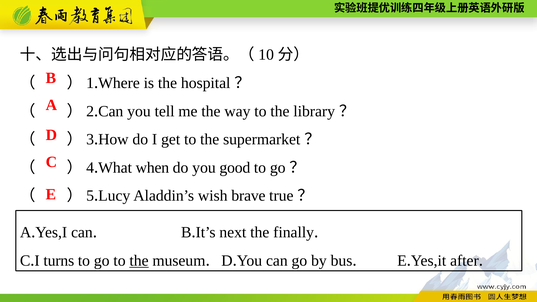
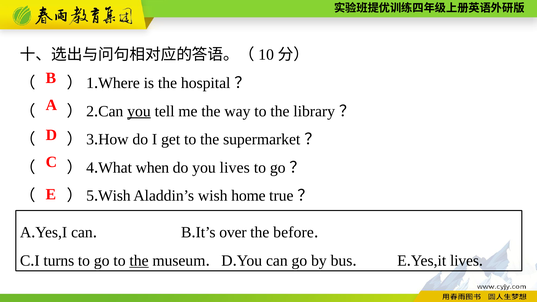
you at (139, 111) underline: none -> present
you good: good -> lives
Lucy at (114, 196): Lucy -> Wish
brave: brave -> home
next: next -> over
finally: finally -> before
after at (464, 261): after -> lives
